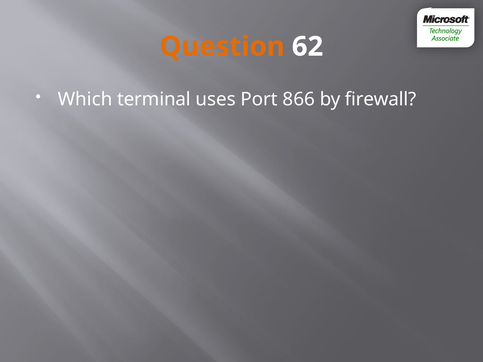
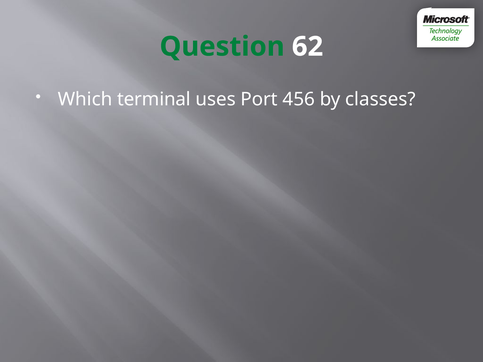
Question colour: orange -> green
866: 866 -> 456
firewall: firewall -> classes
